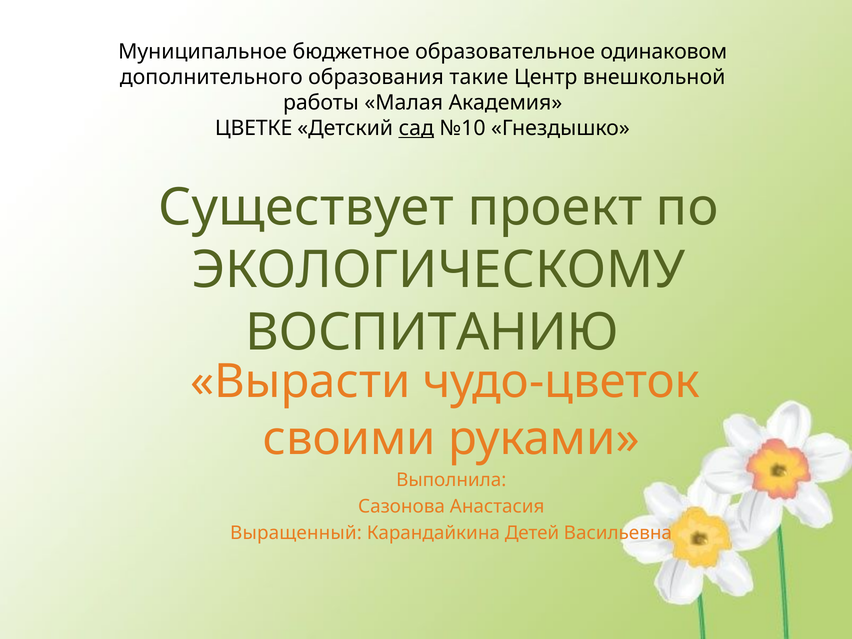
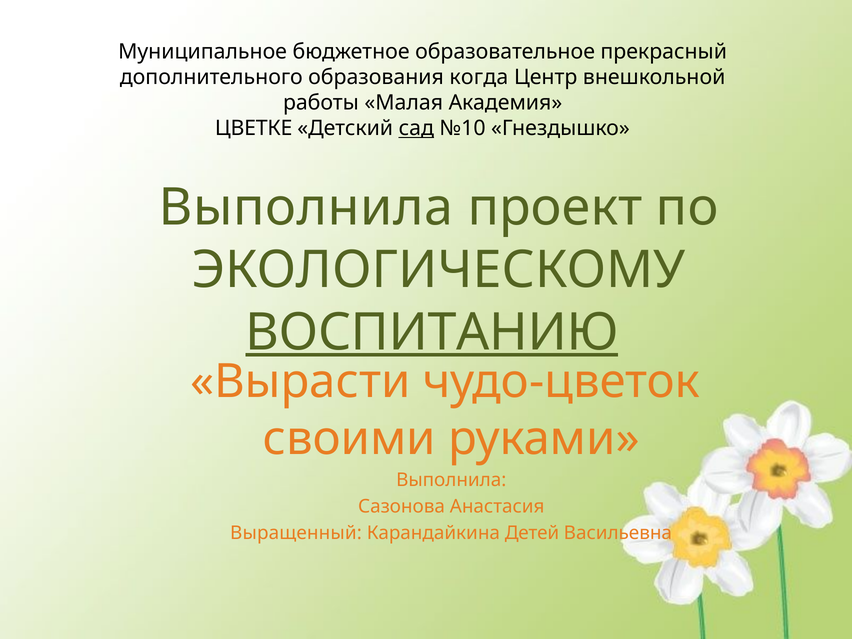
одинаковом: одинаковом -> прекрасный
такие: такие -> когда
Существует at (306, 207): Существует -> Выполнила
ВОСПИТАНИЮ underline: none -> present
